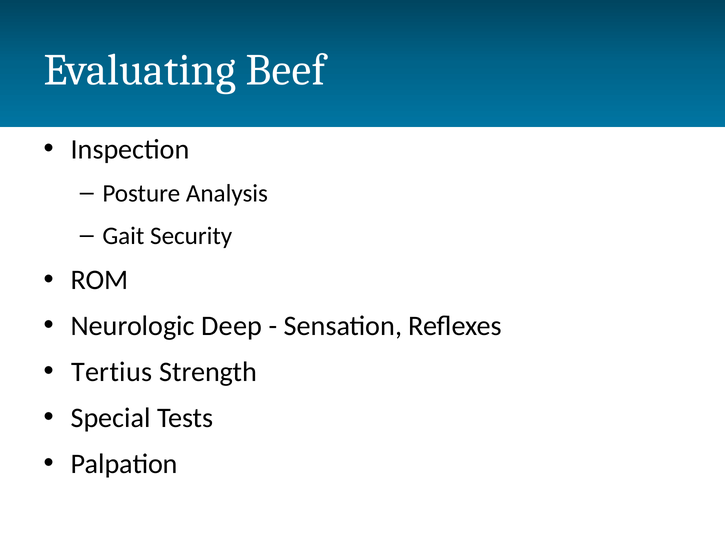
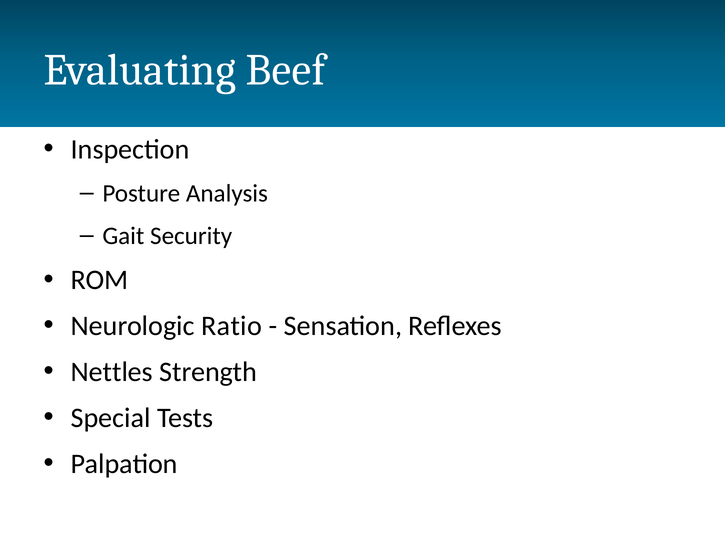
Deep: Deep -> Ratio
Tertius: Tertius -> Nettles
